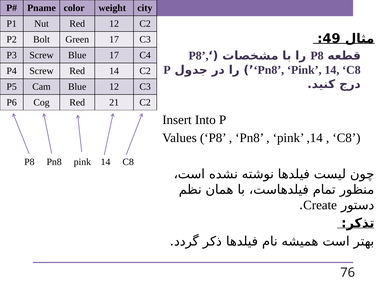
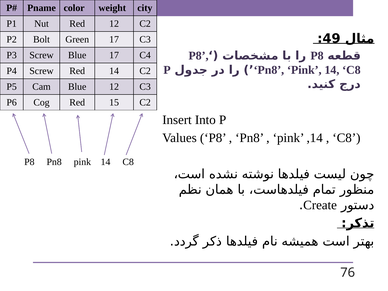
21: 21 -> 15
